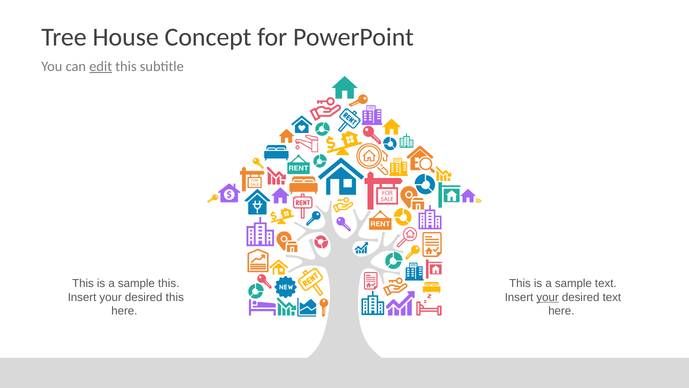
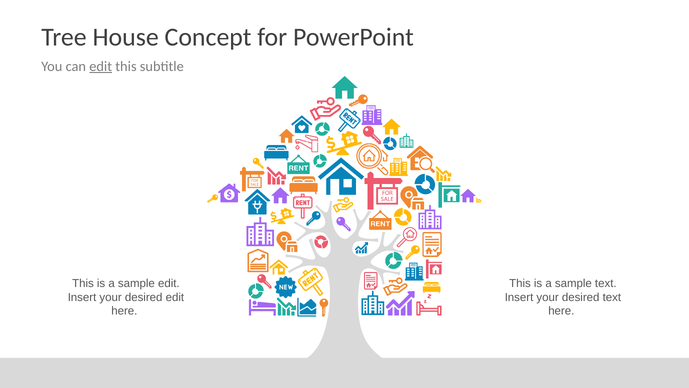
sample this: this -> edit
desired this: this -> edit
your at (548, 297) underline: present -> none
